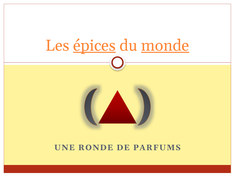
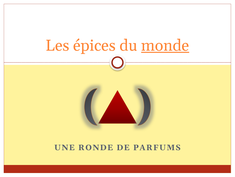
épices underline: present -> none
